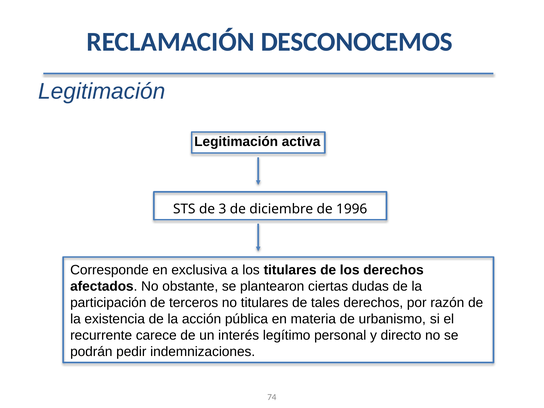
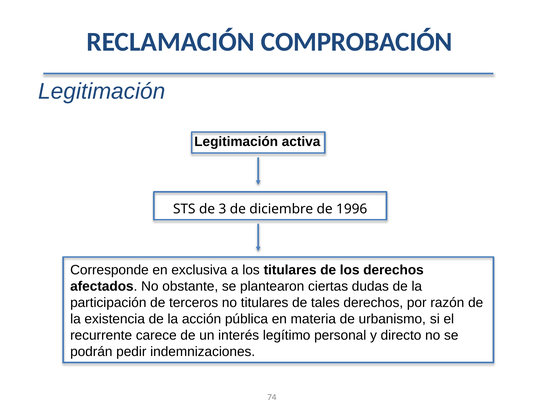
DESCONOCEMOS: DESCONOCEMOS -> COMPROBACIÓN
